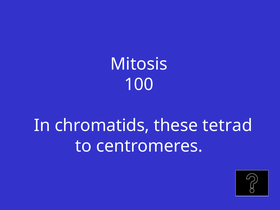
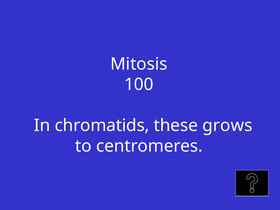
tetrad: tetrad -> grows
